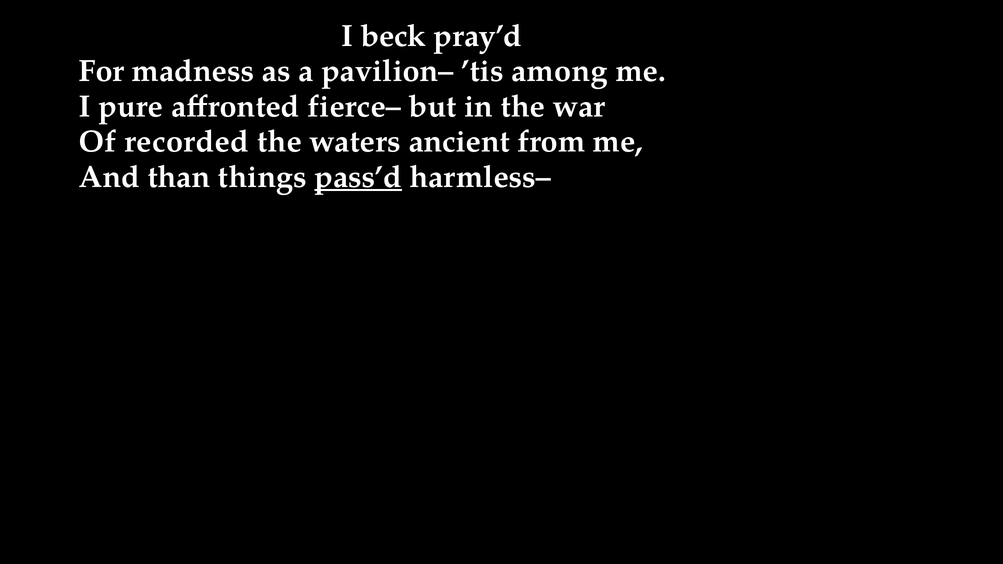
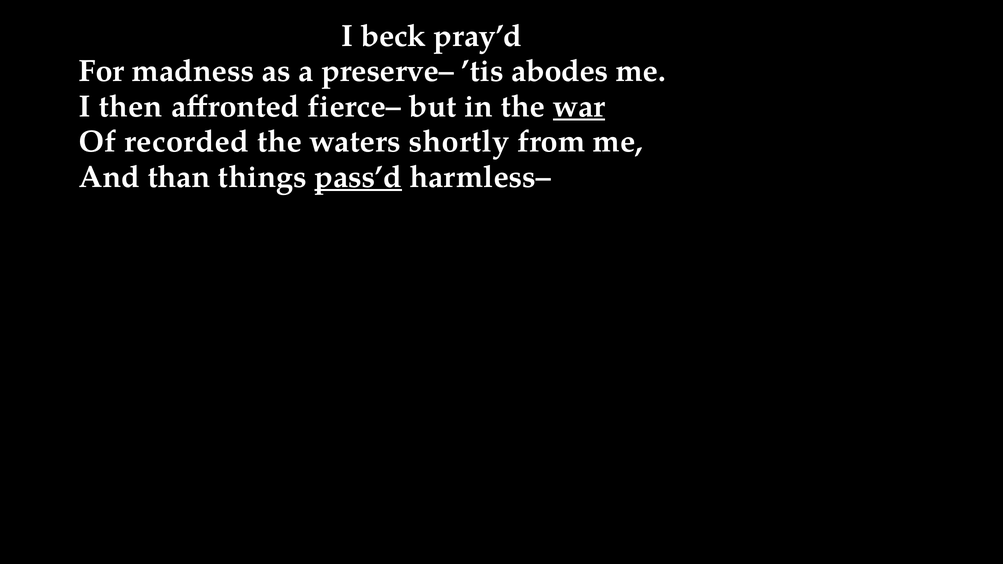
pavilion–: pavilion– -> preserve–
among: among -> abodes
pure: pure -> then
war underline: none -> present
ancient: ancient -> shortly
